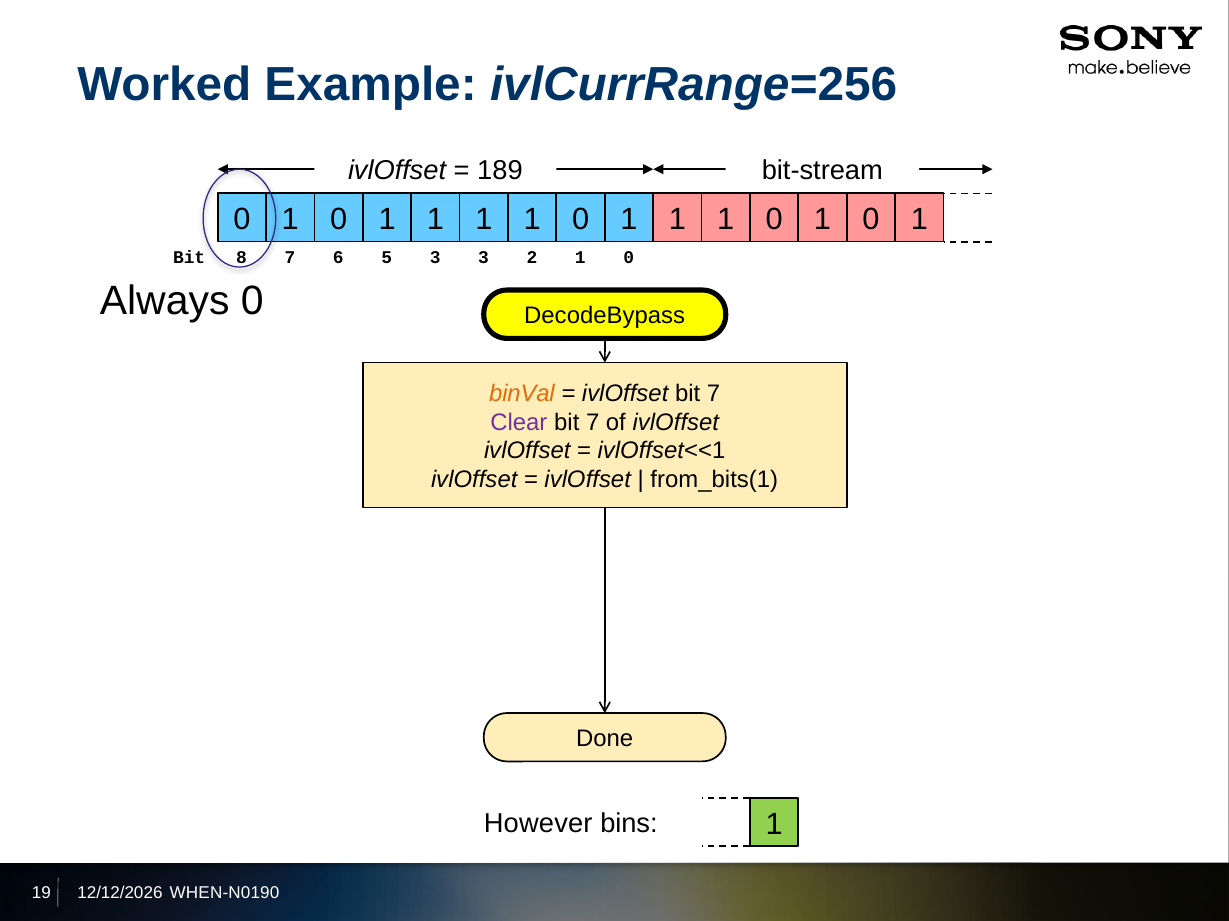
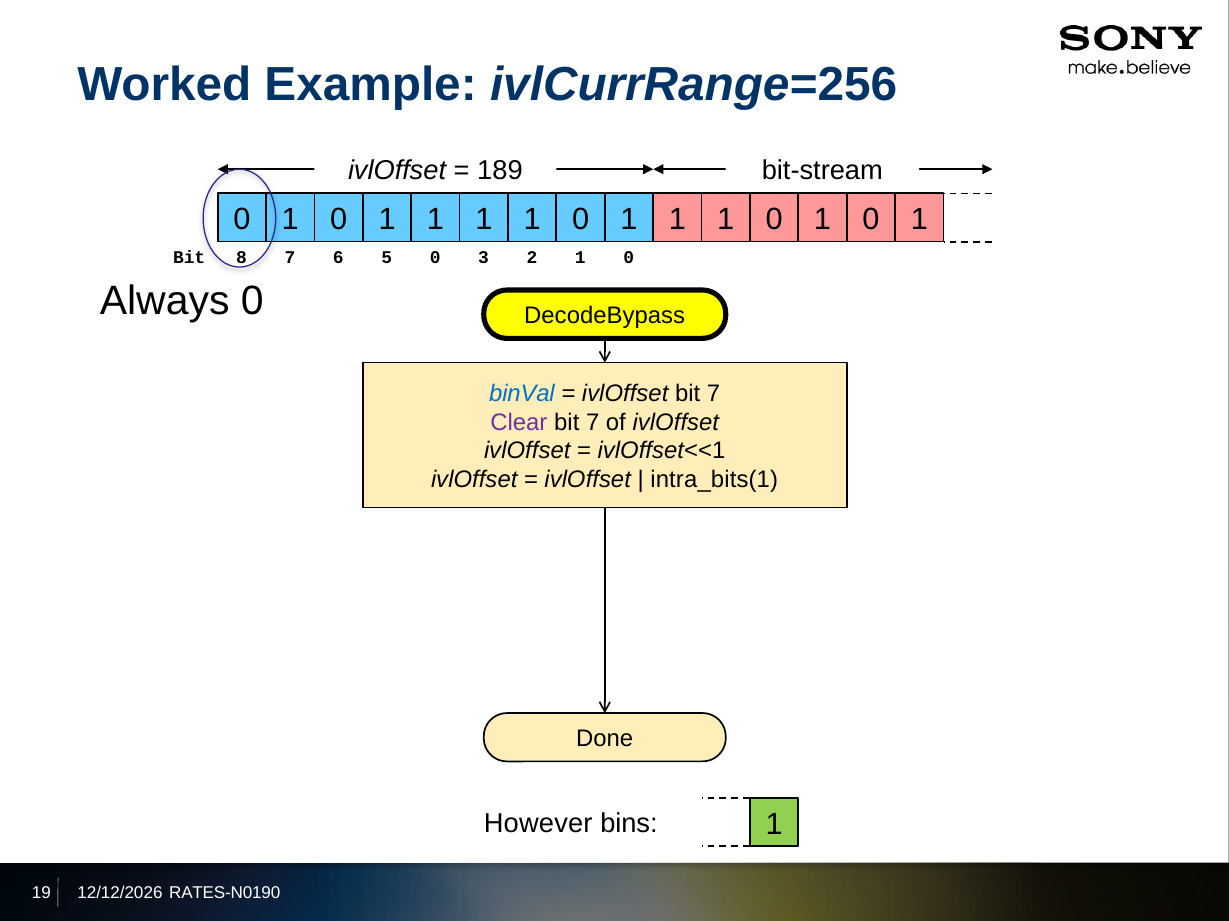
5 3: 3 -> 0
binVal colour: orange -> blue
from_bits(1: from_bits(1 -> intra_bits(1
WHEN-N0190: WHEN-N0190 -> RATES-N0190
